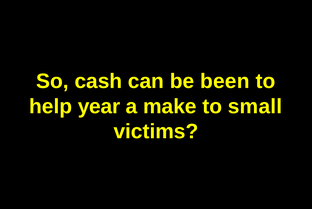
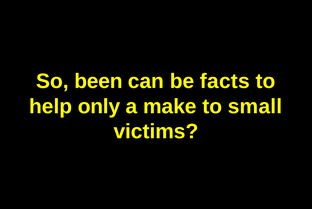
cash: cash -> been
been: been -> facts
year: year -> only
